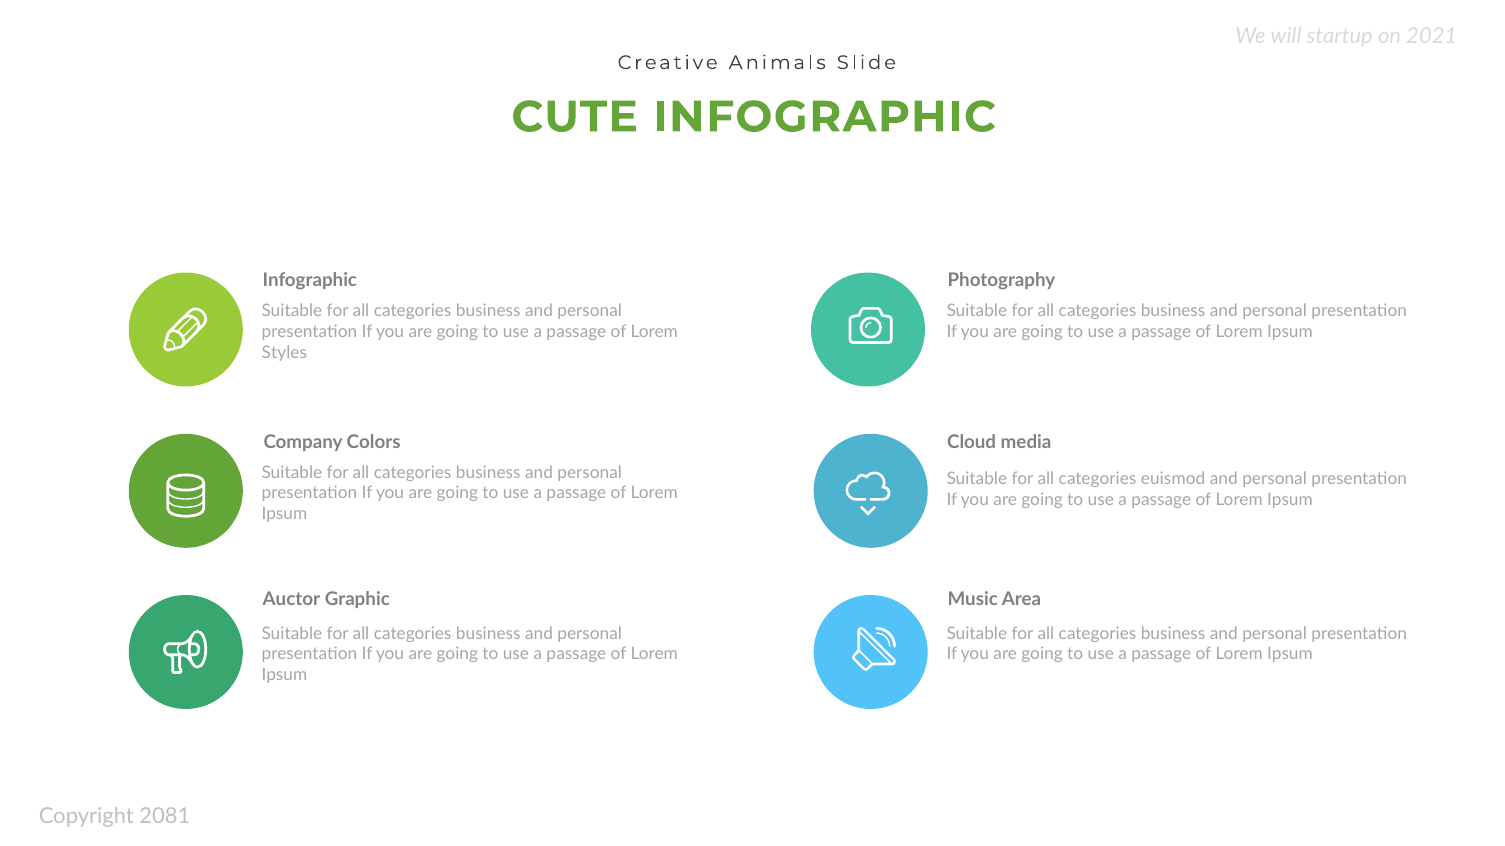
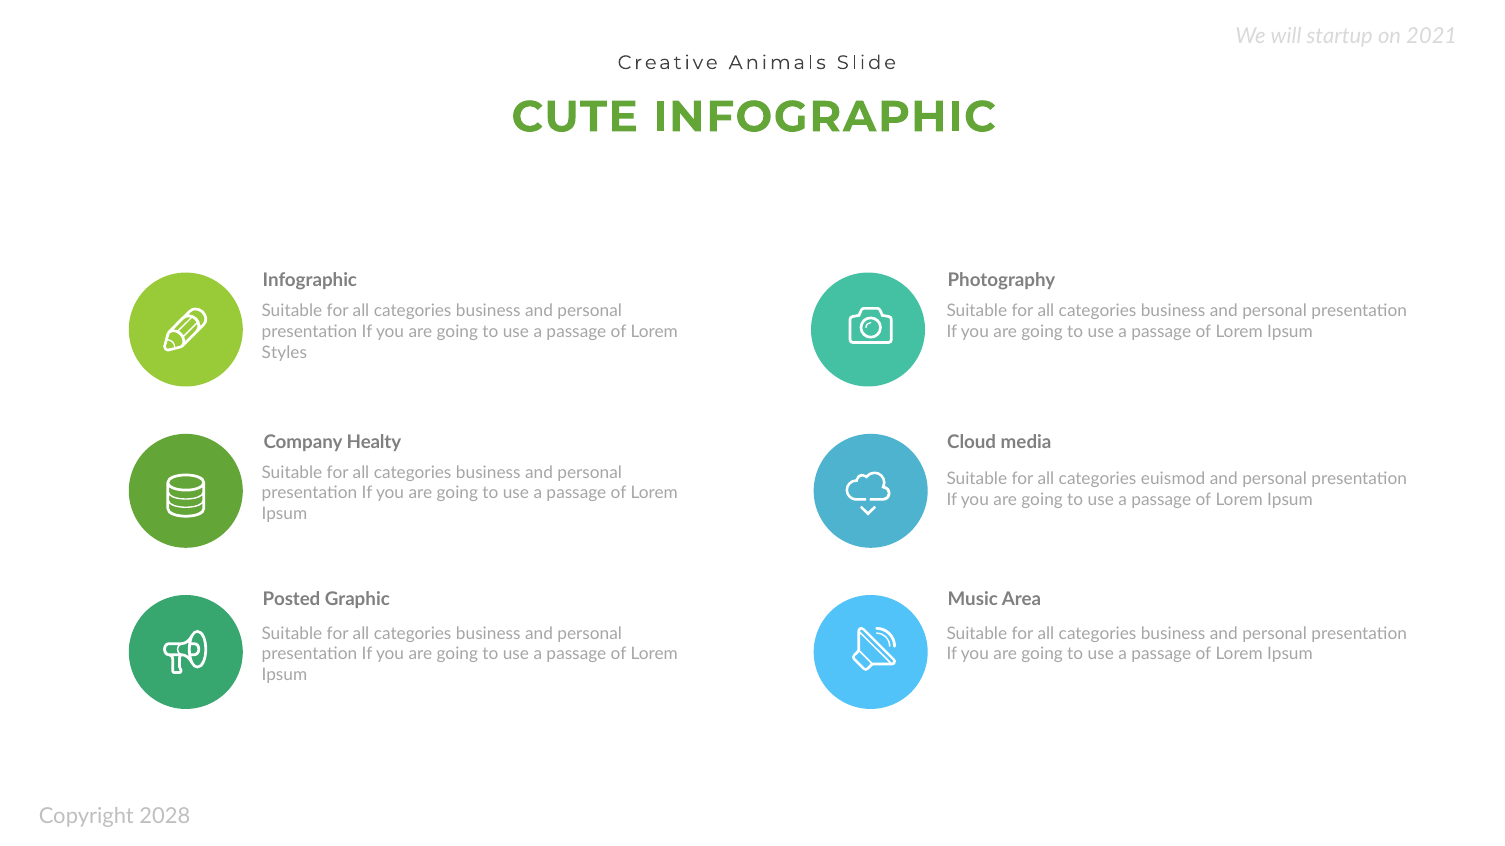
Colors: Colors -> Healty
Auctor: Auctor -> Posted
2081: 2081 -> 2028
